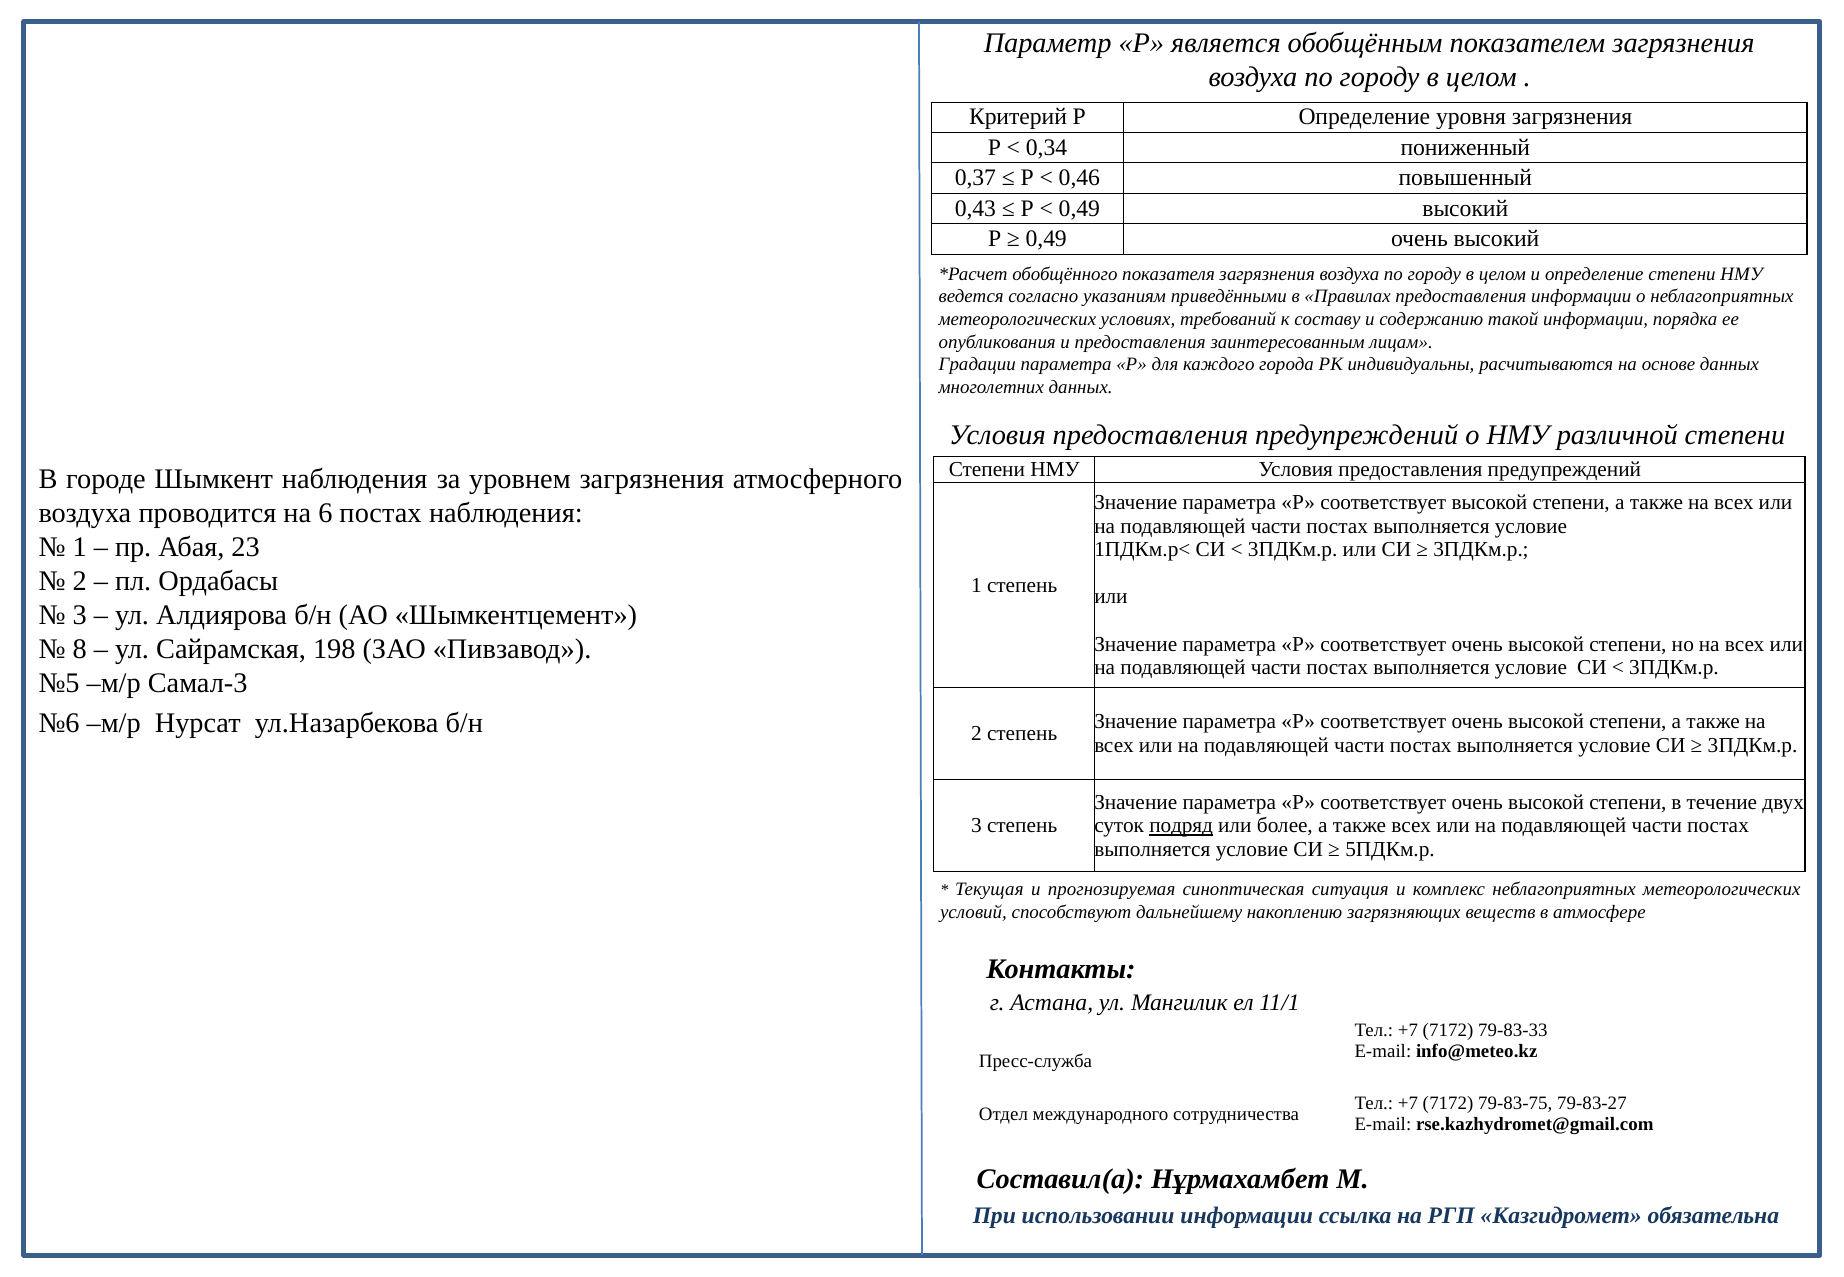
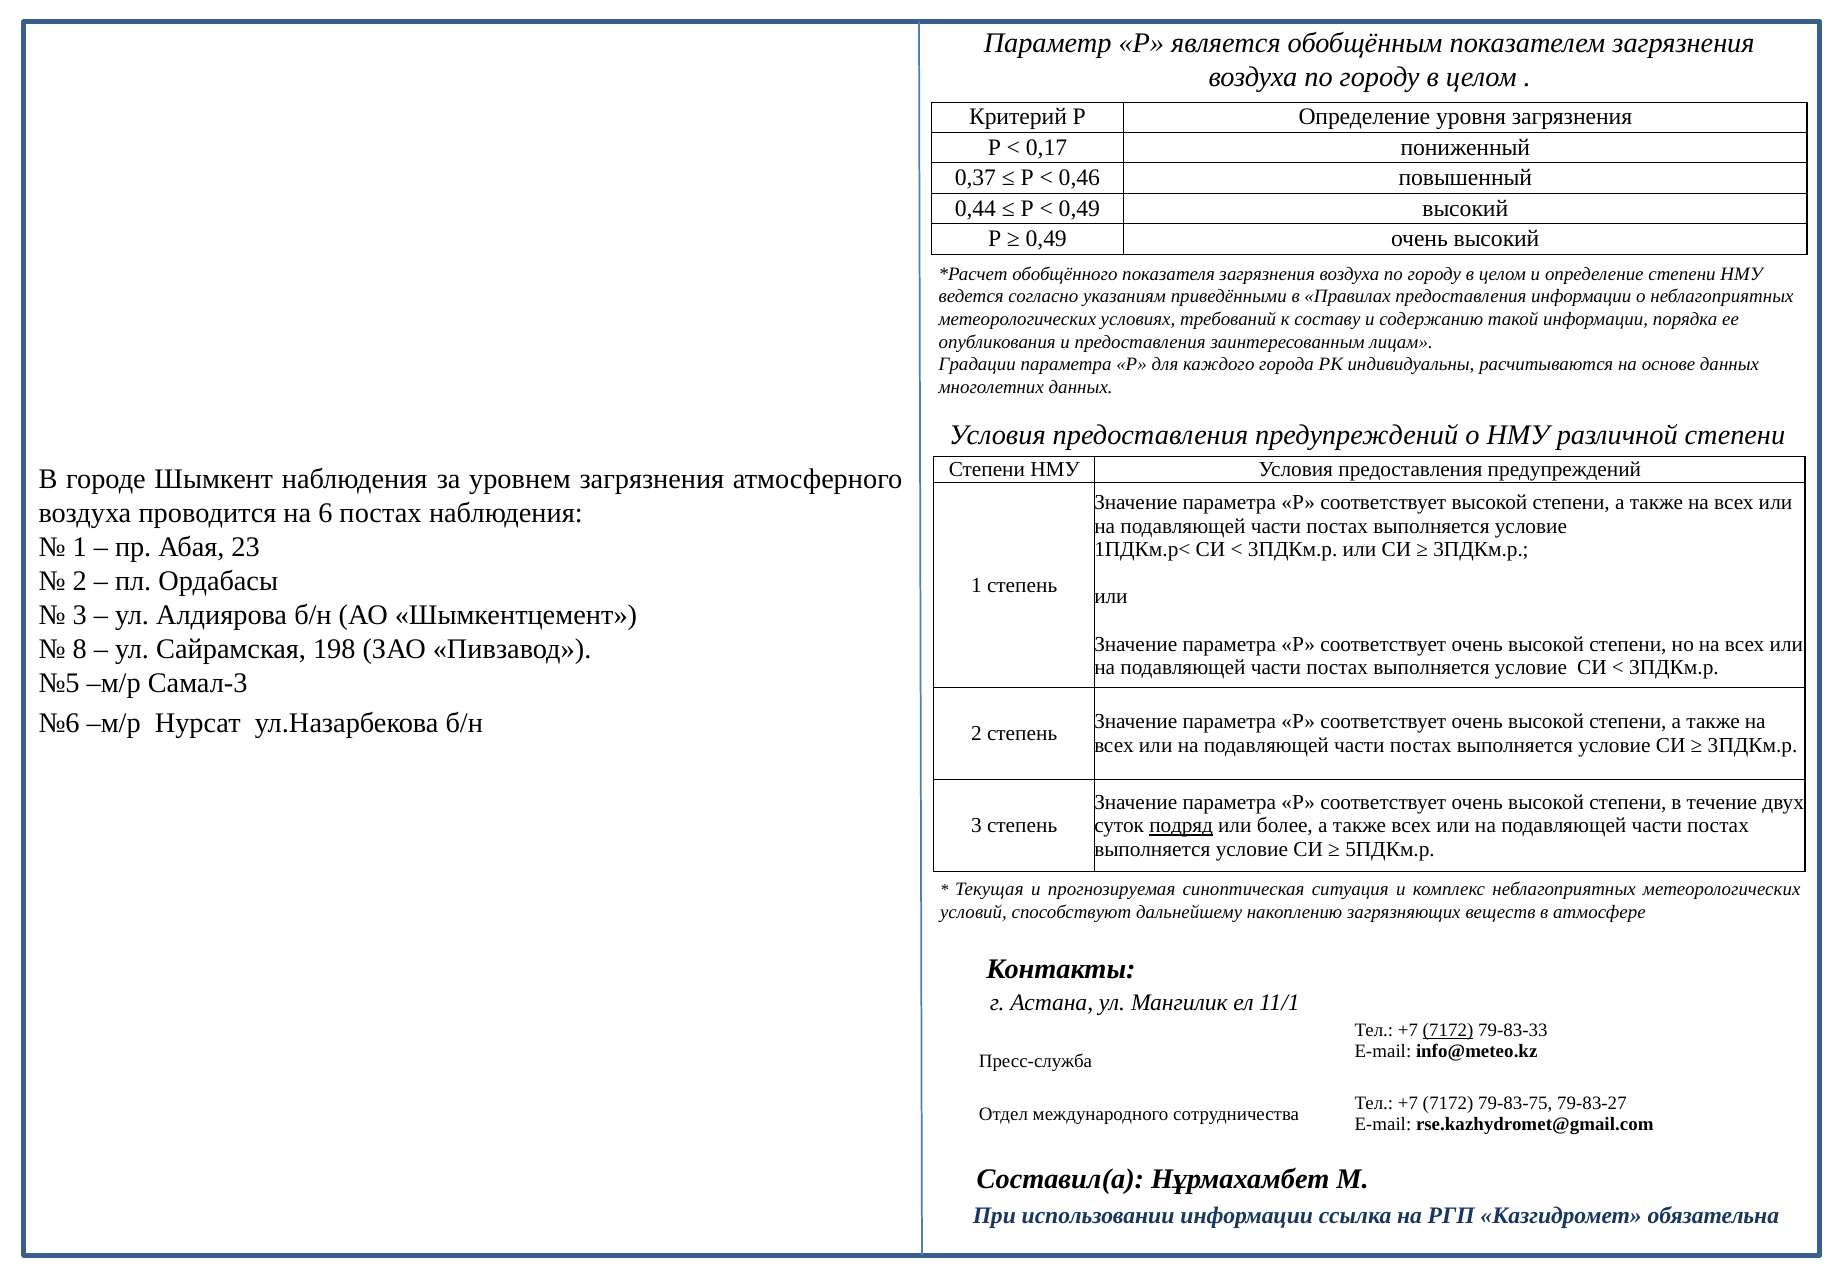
0,34: 0,34 -> 0,17
0,43: 0,43 -> 0,44
7172 at (1448, 1030) underline: none -> present
